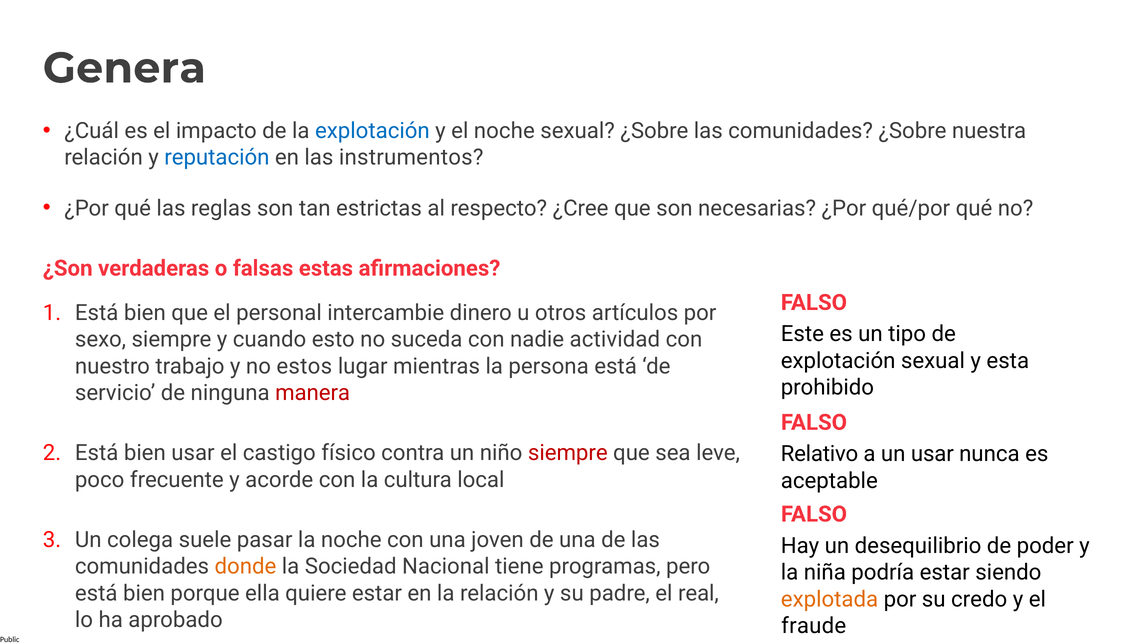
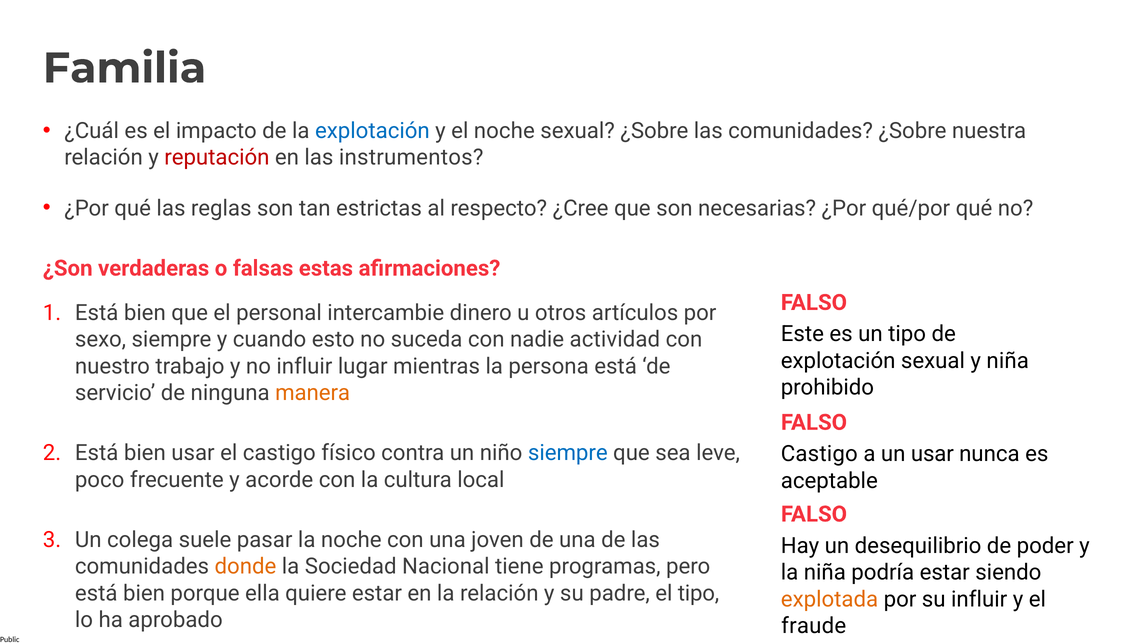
Genera: Genera -> Familia
reputación colour: blue -> red
y esta: esta -> niña
no estos: estos -> influir
manera colour: red -> orange
siempre at (568, 453) colour: red -> blue
Relativo at (819, 454): Relativo -> Castigo
el real: real -> tipo
su credo: credo -> influir
